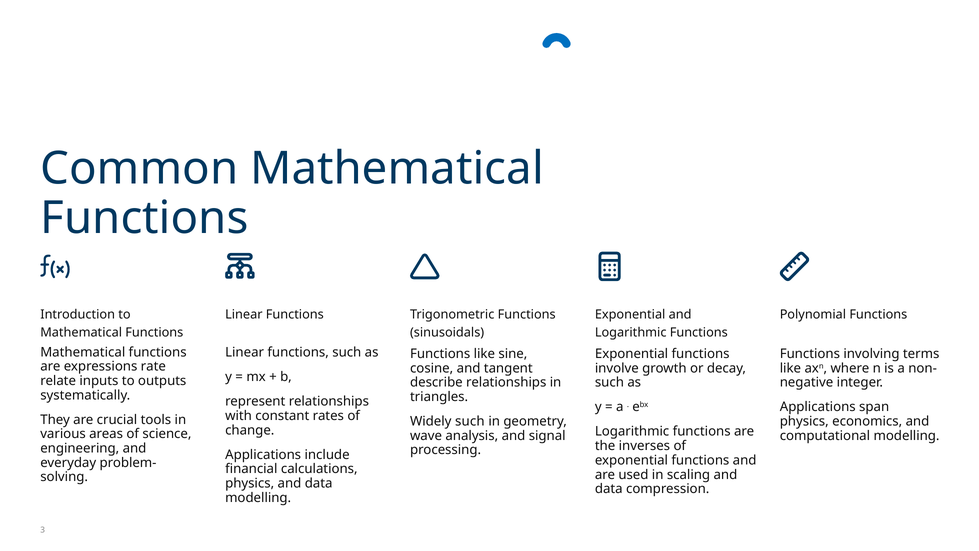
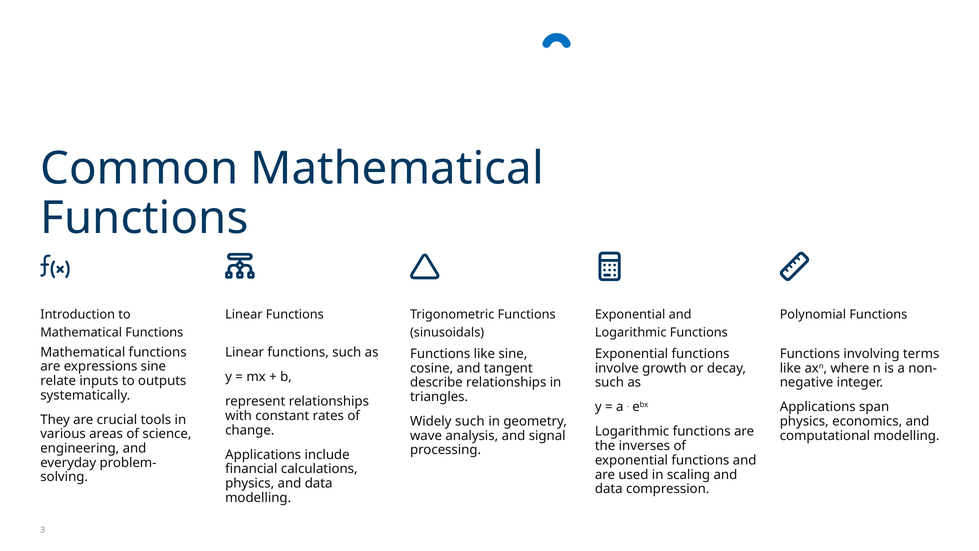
expressions rate: rate -> sine
